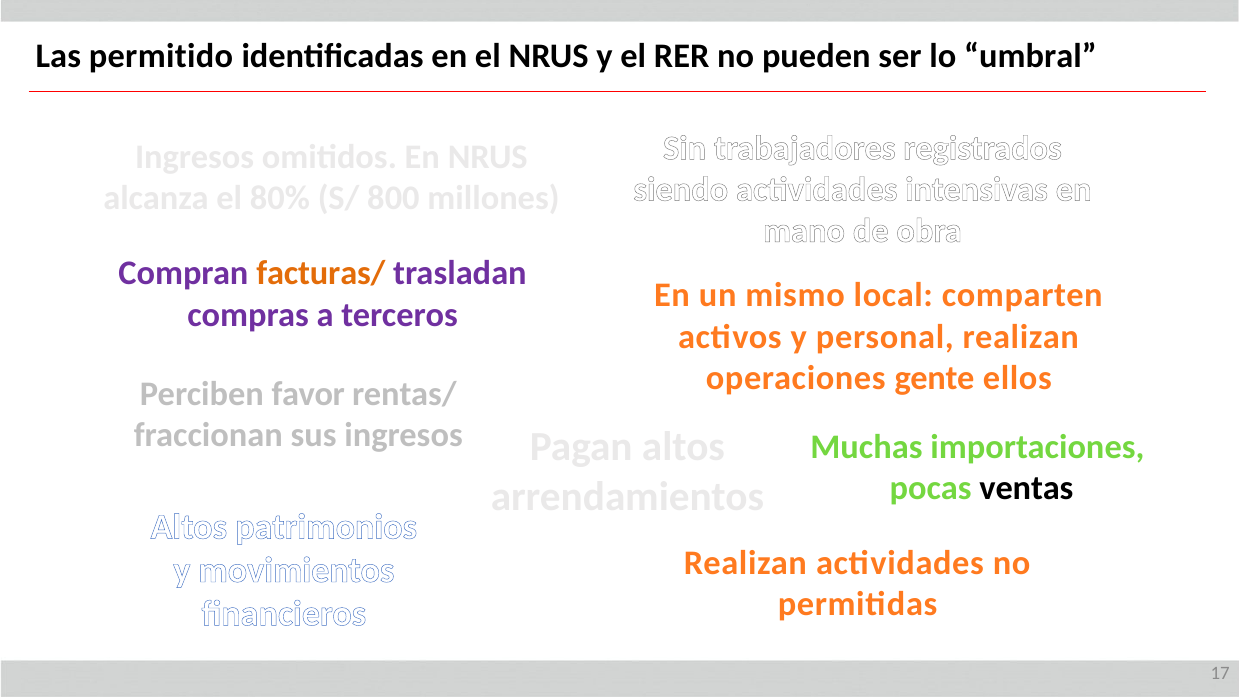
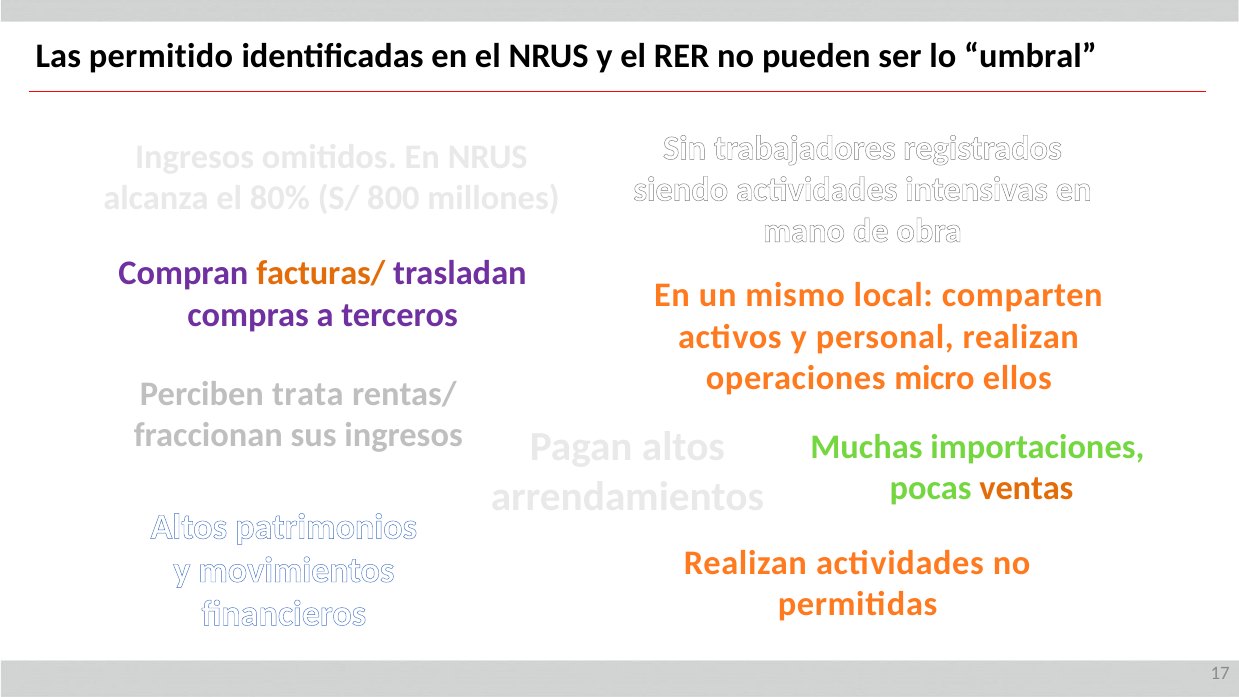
gente: gente -> micro
favor: favor -> trata
ventas colour: black -> orange
